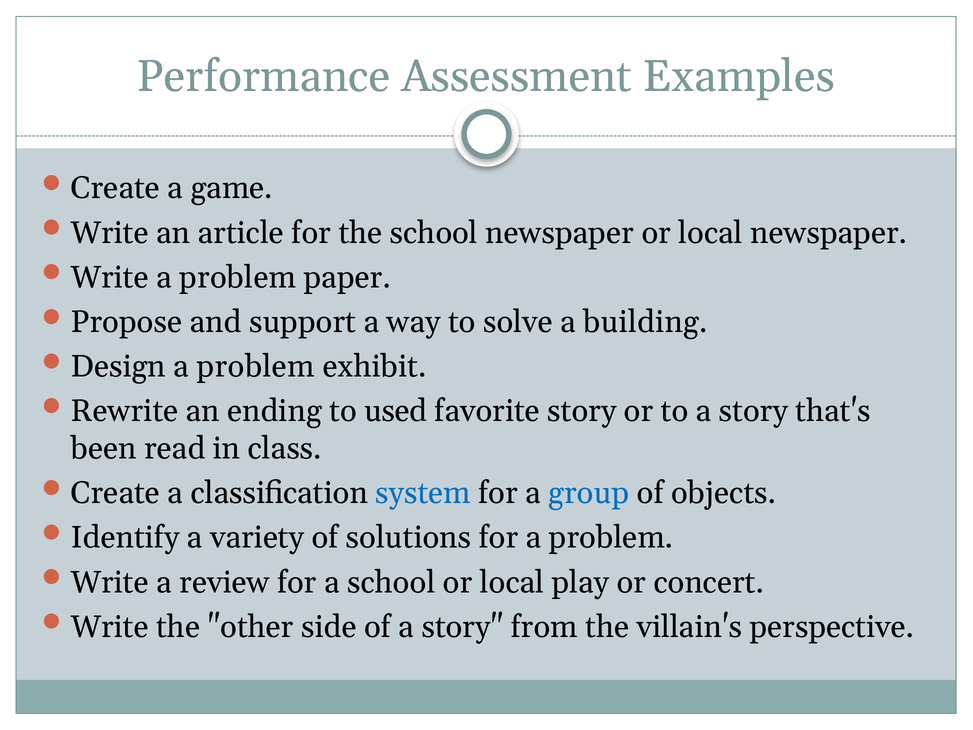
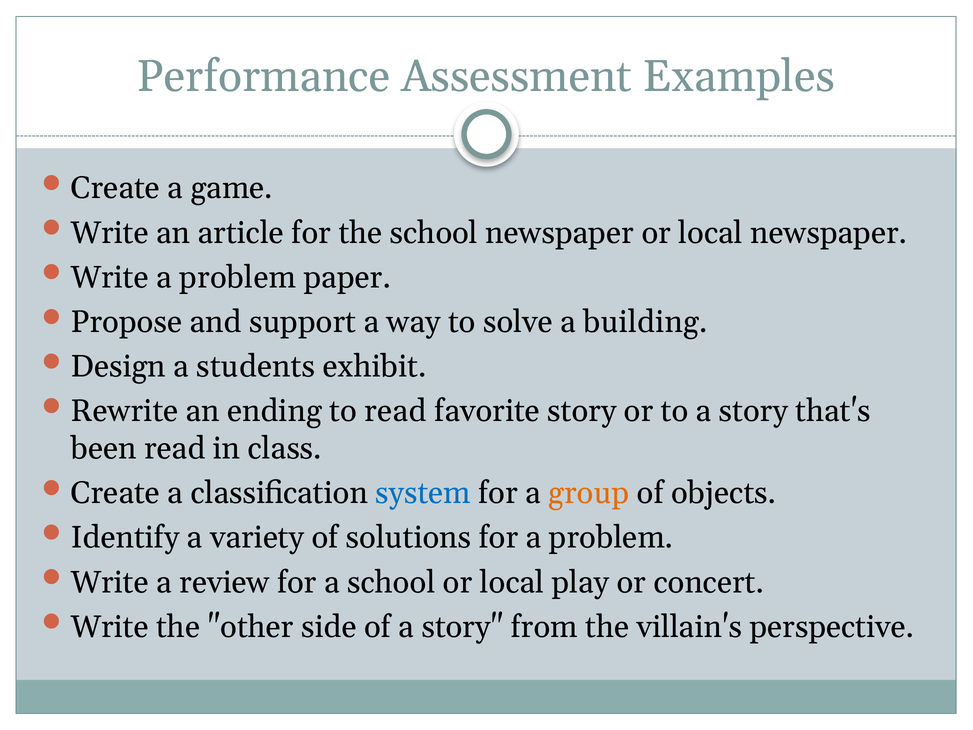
Design a problem: problem -> students
to used: used -> read
group colour: blue -> orange
